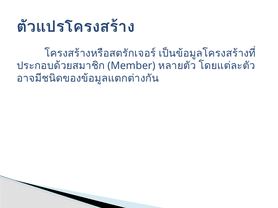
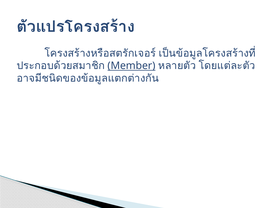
Member underline: none -> present
